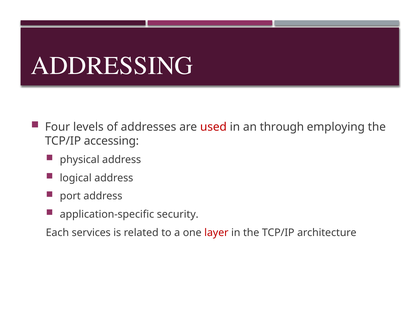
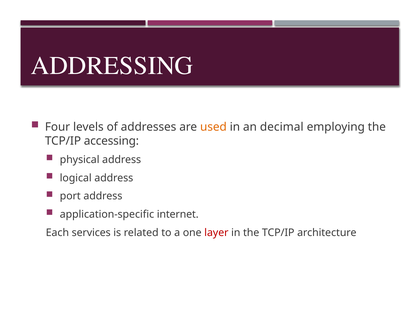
used colour: red -> orange
through: through -> decimal
security: security -> internet
